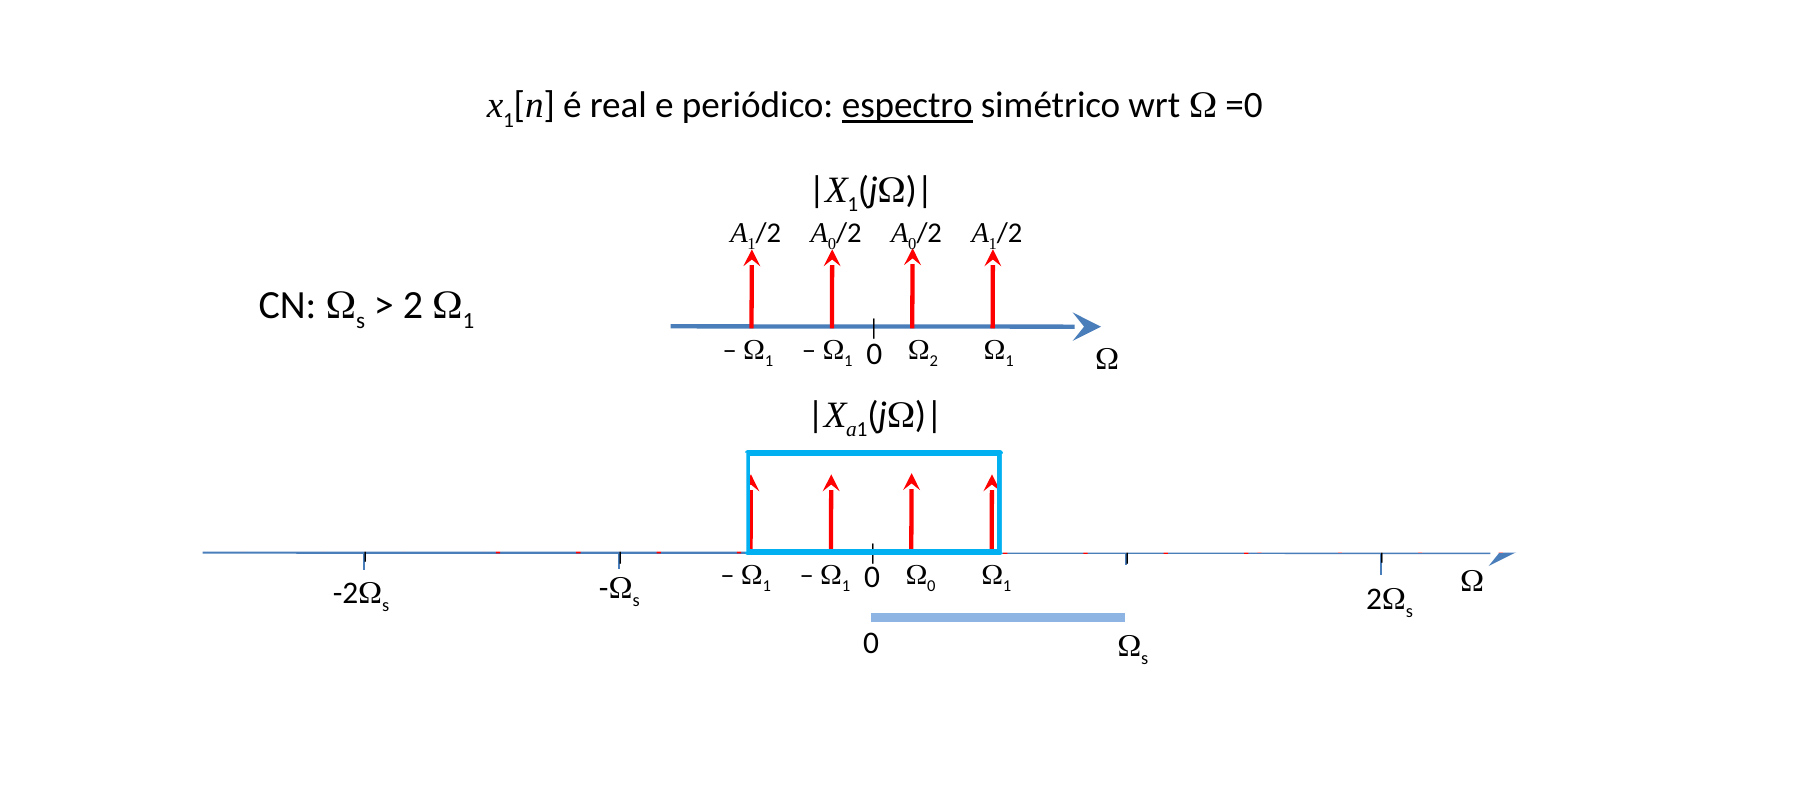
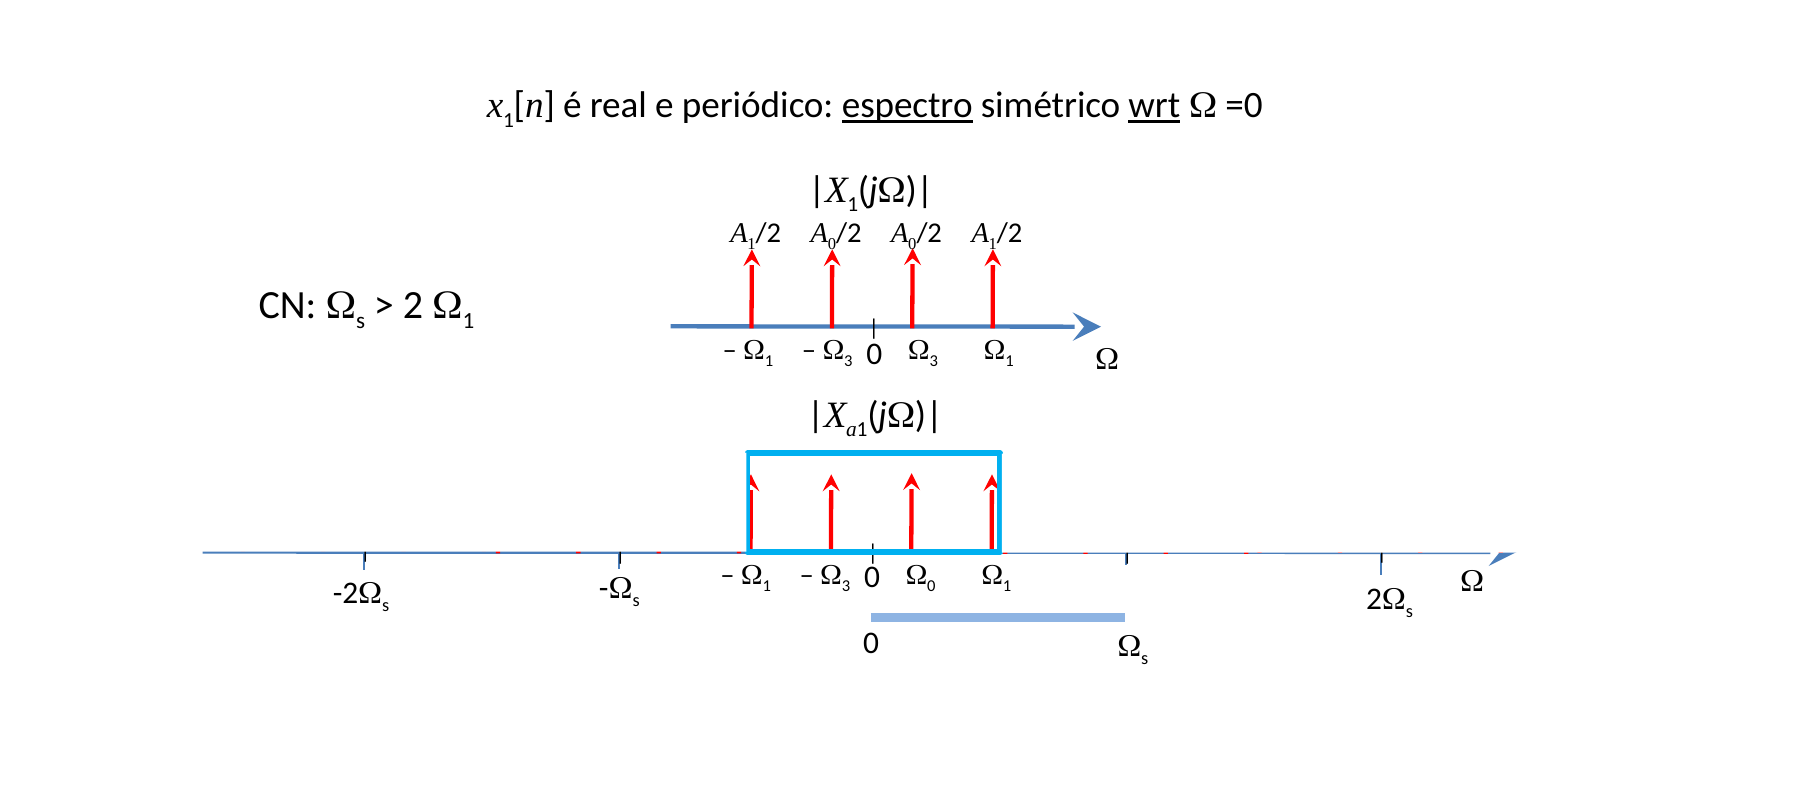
wrt underline: none -> present
1 at (848, 361): 1 -> 3
2 at (934, 361): 2 -> 3
1 at (846, 586): 1 -> 3
